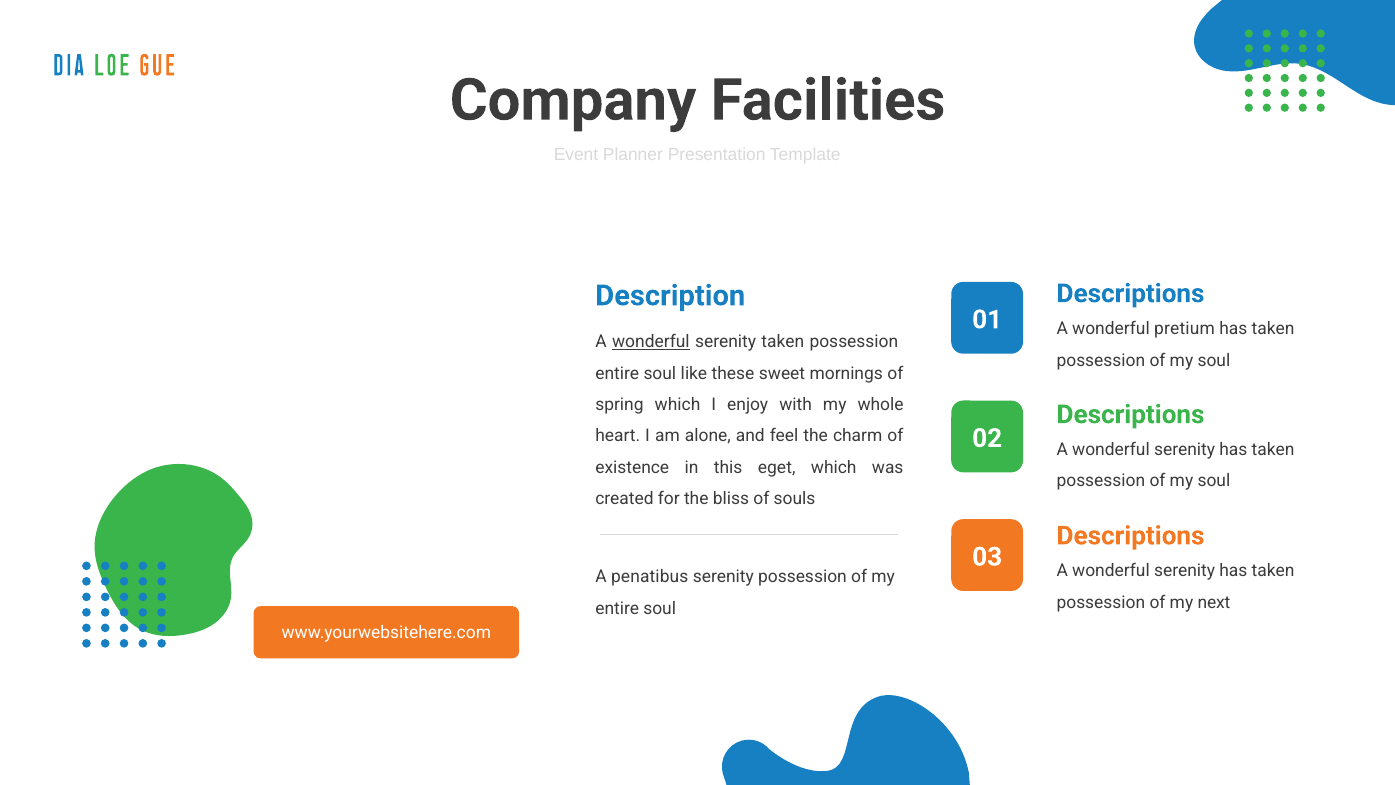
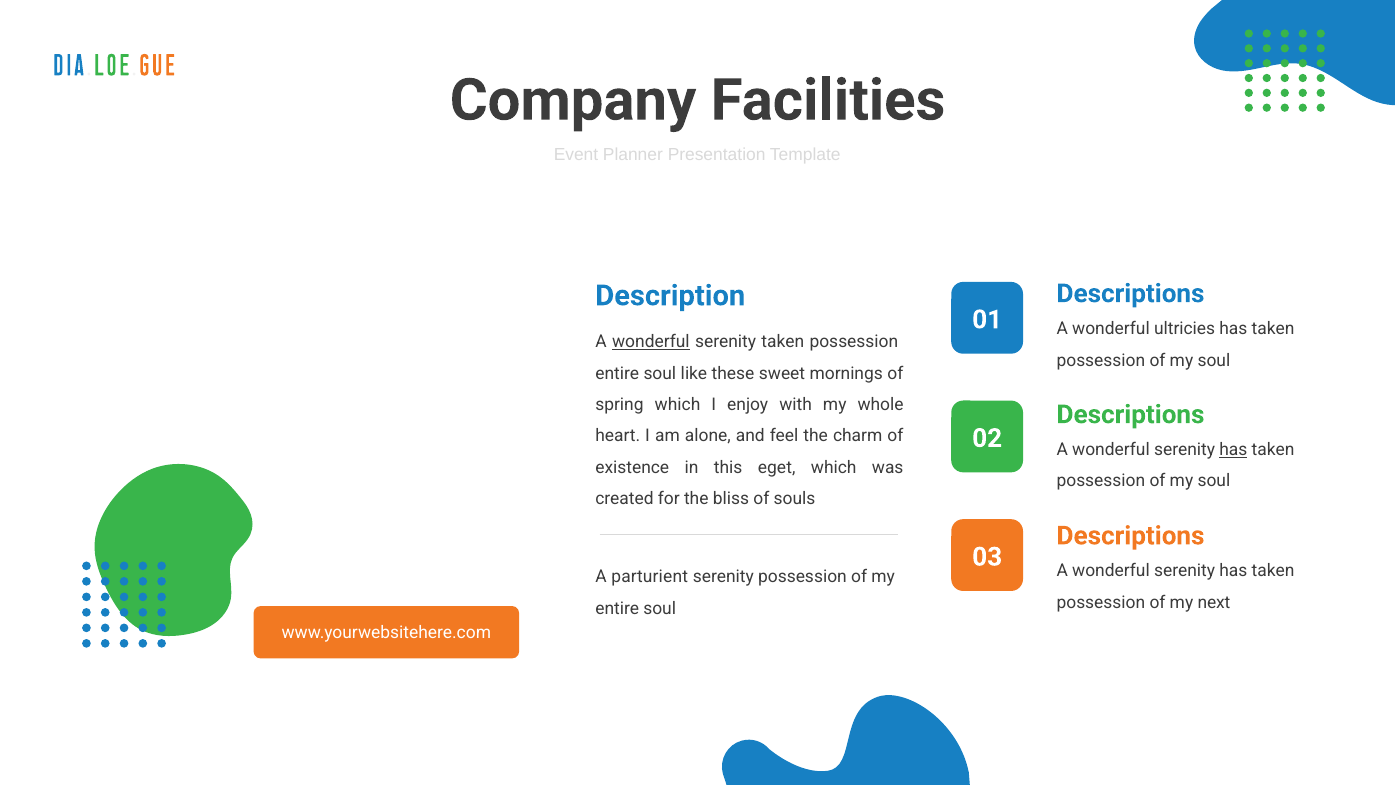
pretium: pretium -> ultricies
has at (1233, 450) underline: none -> present
penatibus: penatibus -> parturient
